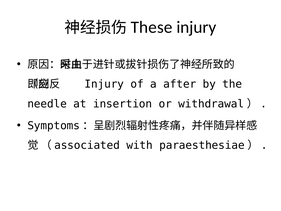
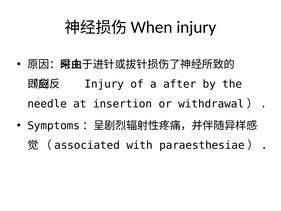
These: These -> When
